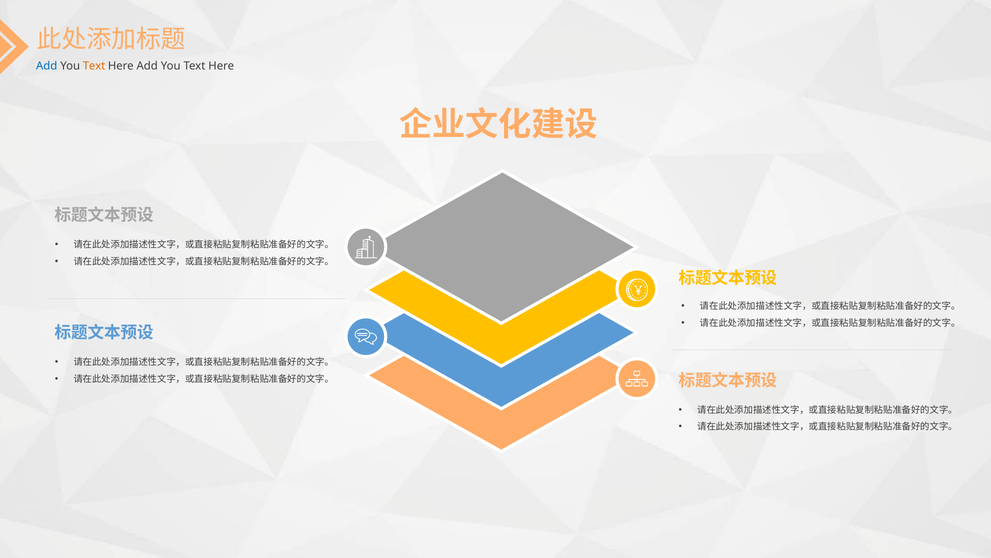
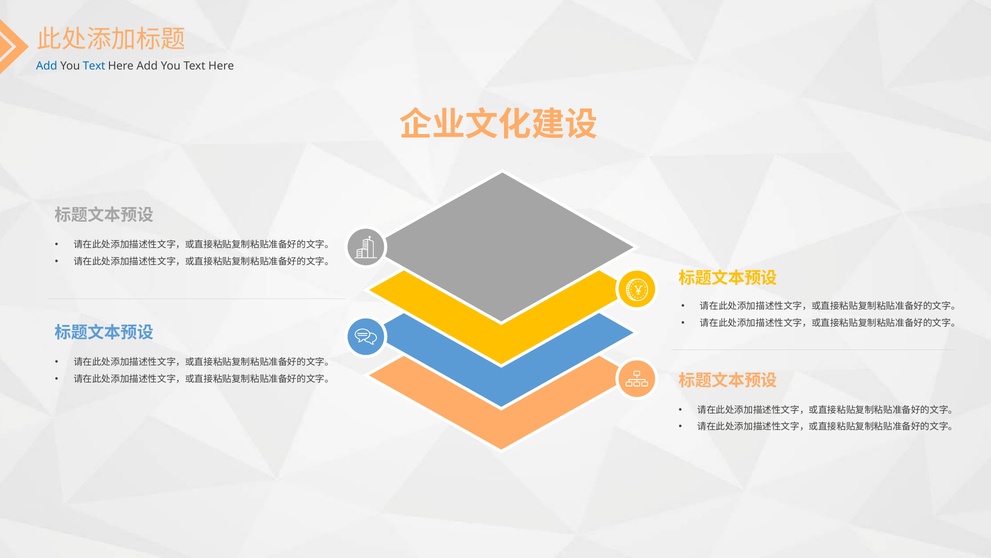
Text at (94, 66) colour: orange -> blue
